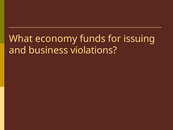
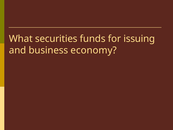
economy: economy -> securities
violations: violations -> economy
